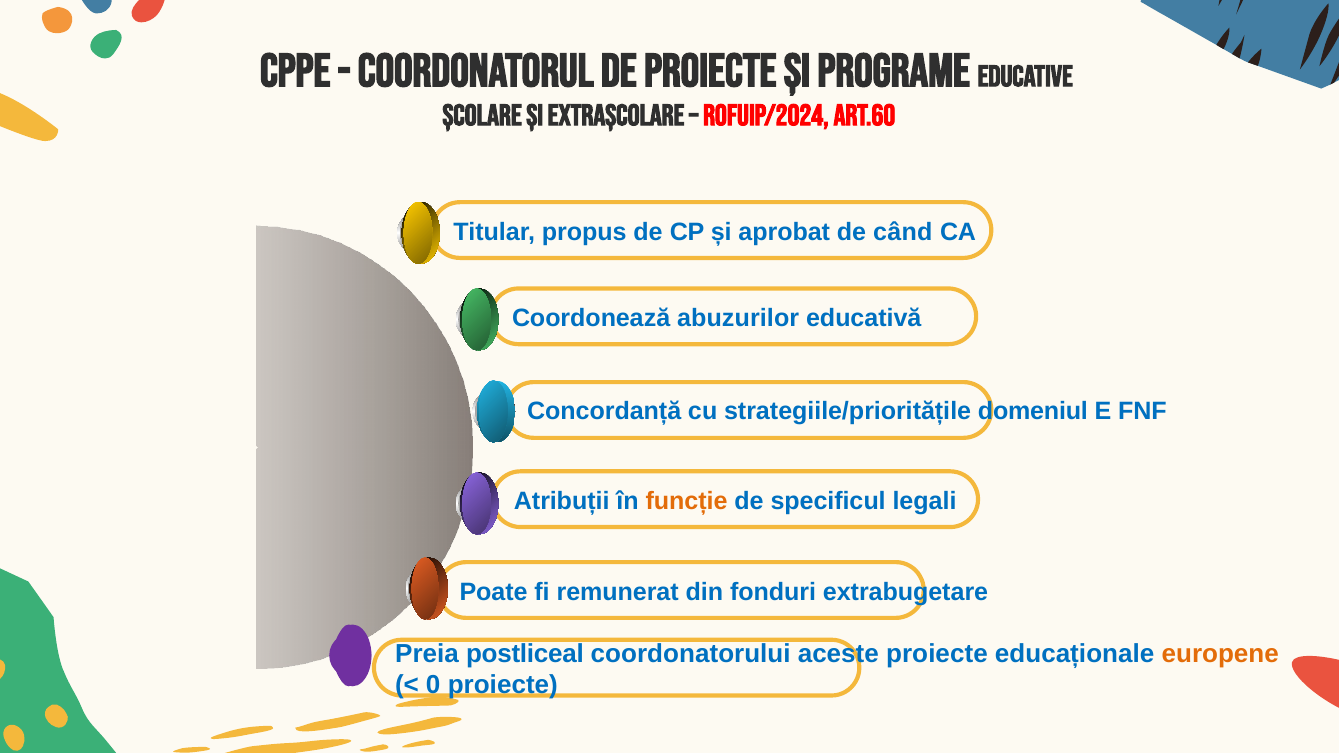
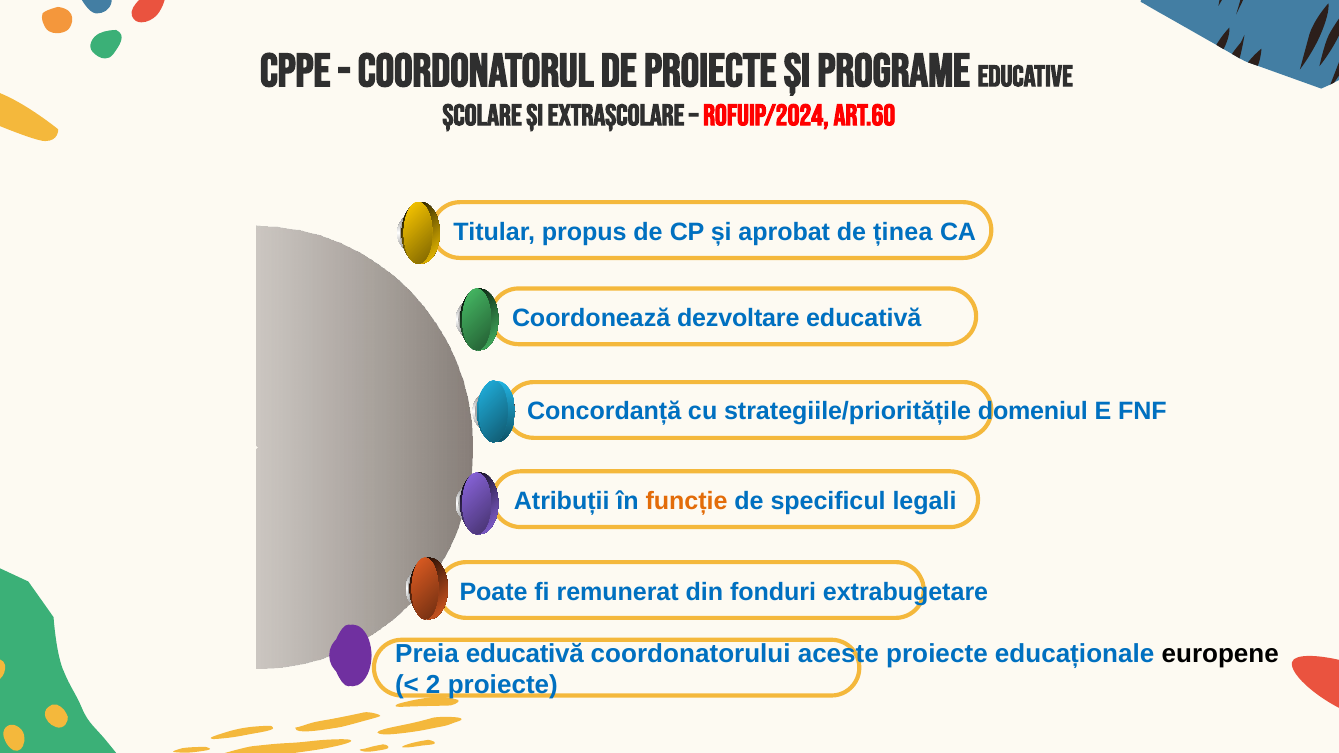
când: când -> ținea
abuzurilor: abuzurilor -> dezvoltare
Preia postliceal: postliceal -> educativă
europene colour: orange -> black
0: 0 -> 2
